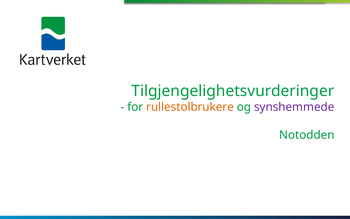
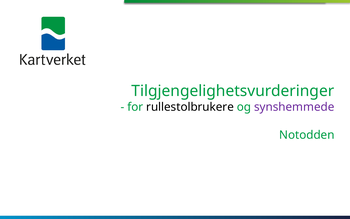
rullestolbrukere colour: orange -> black
